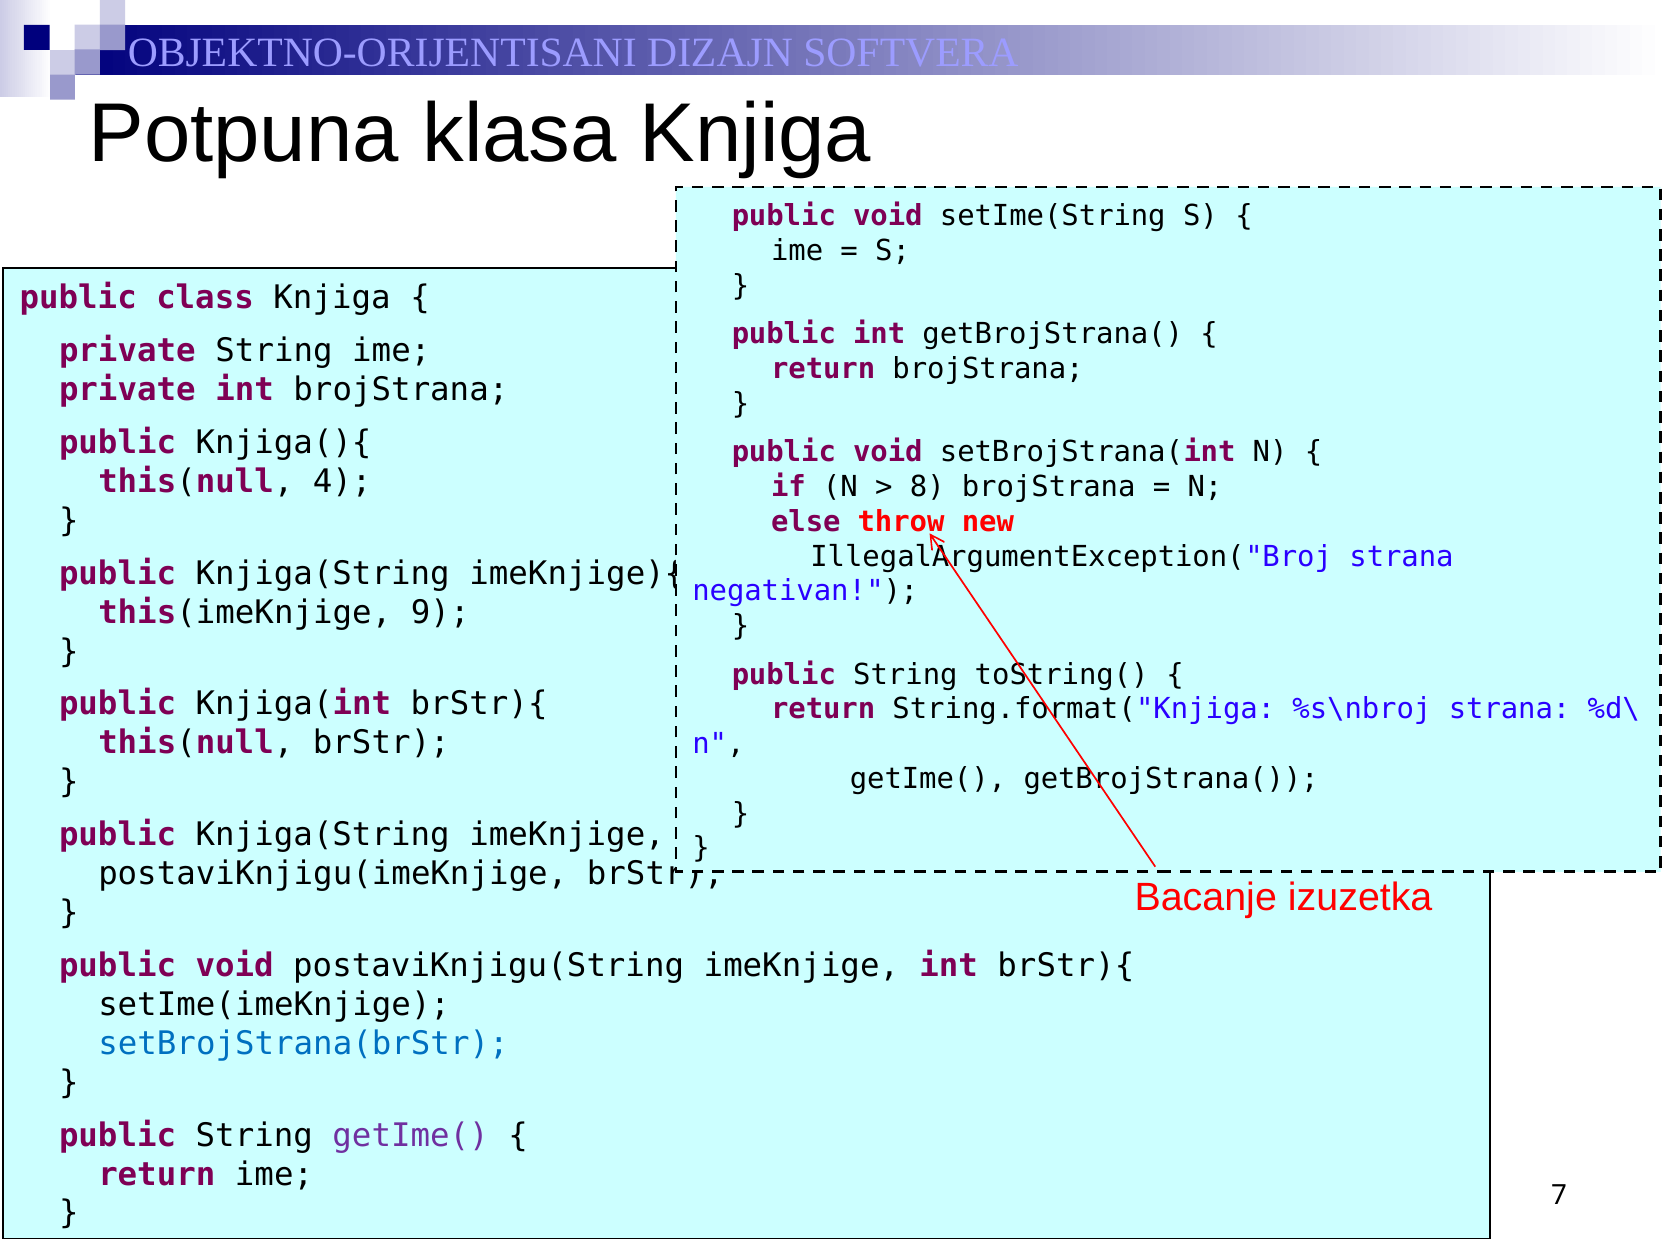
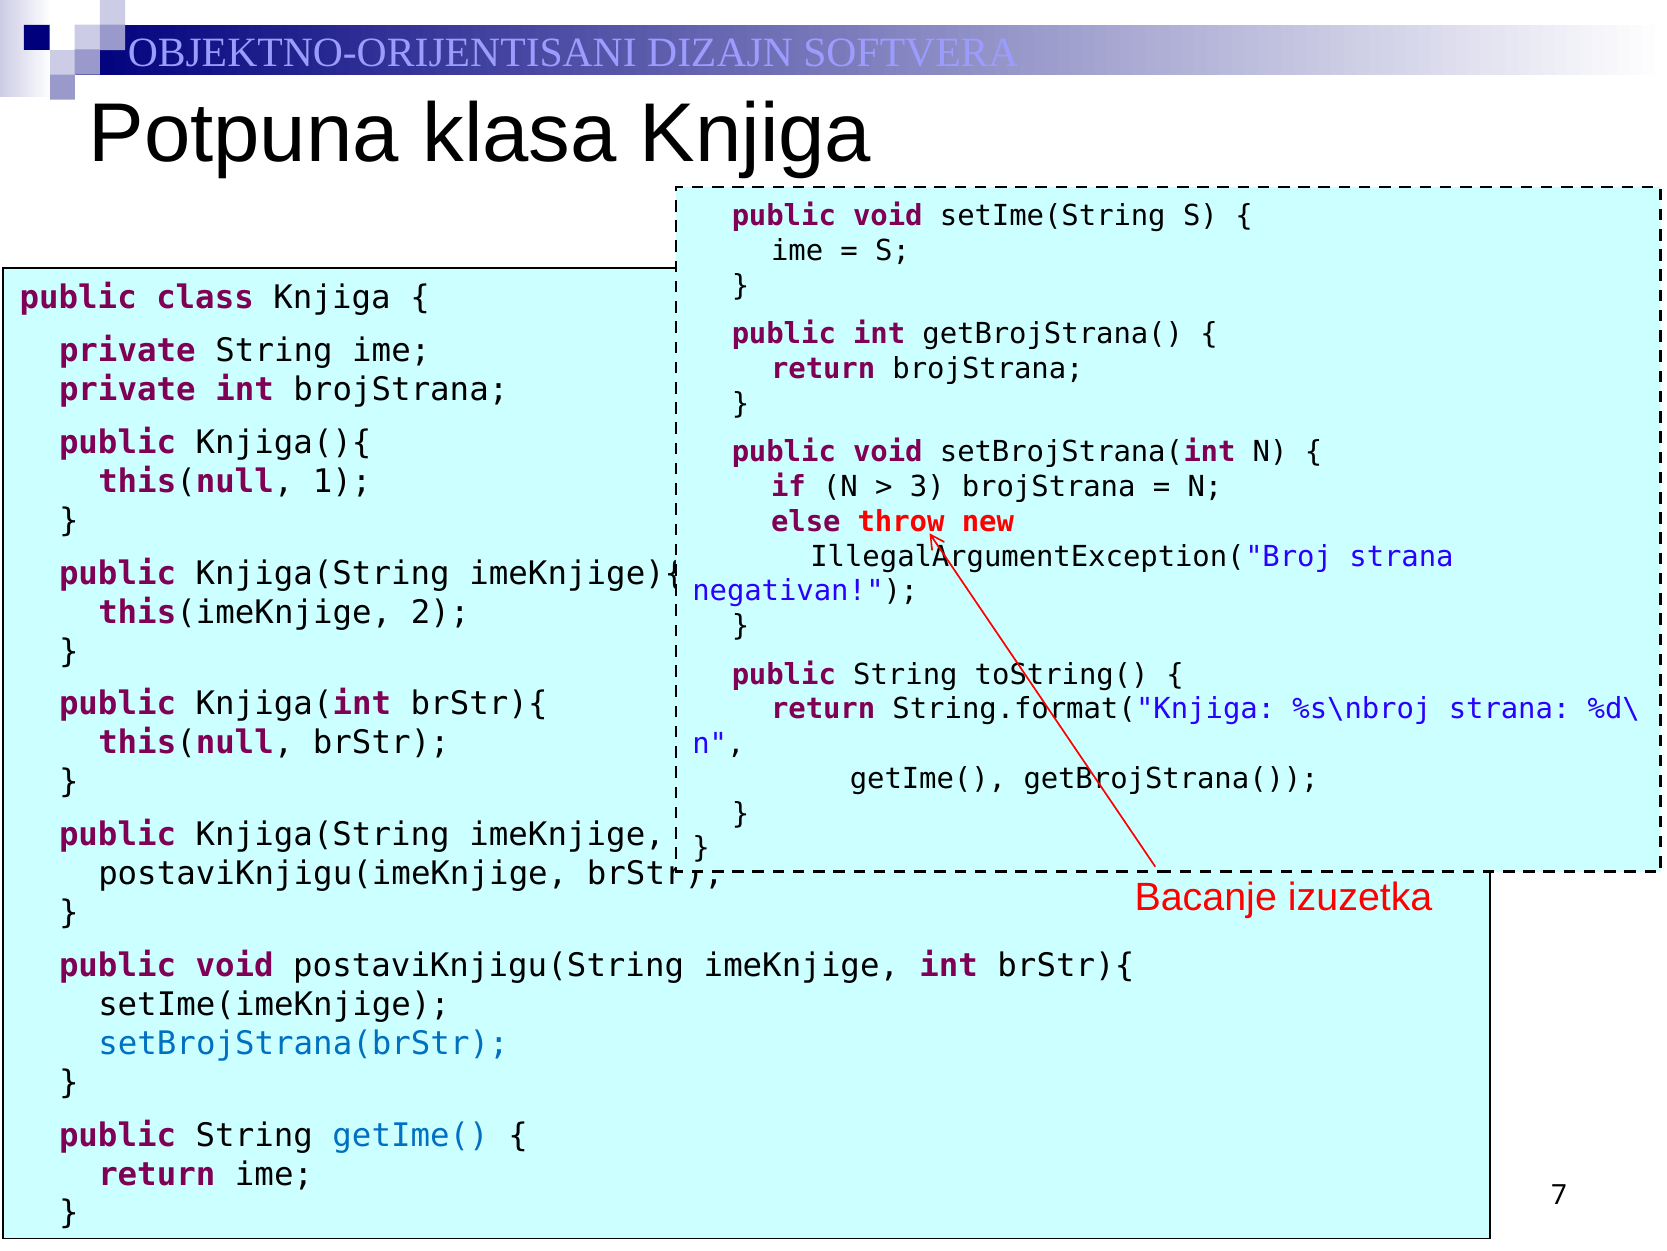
4: 4 -> 1
8: 8 -> 3
9: 9 -> 2
getIme( at (411, 1135) colour: purple -> blue
